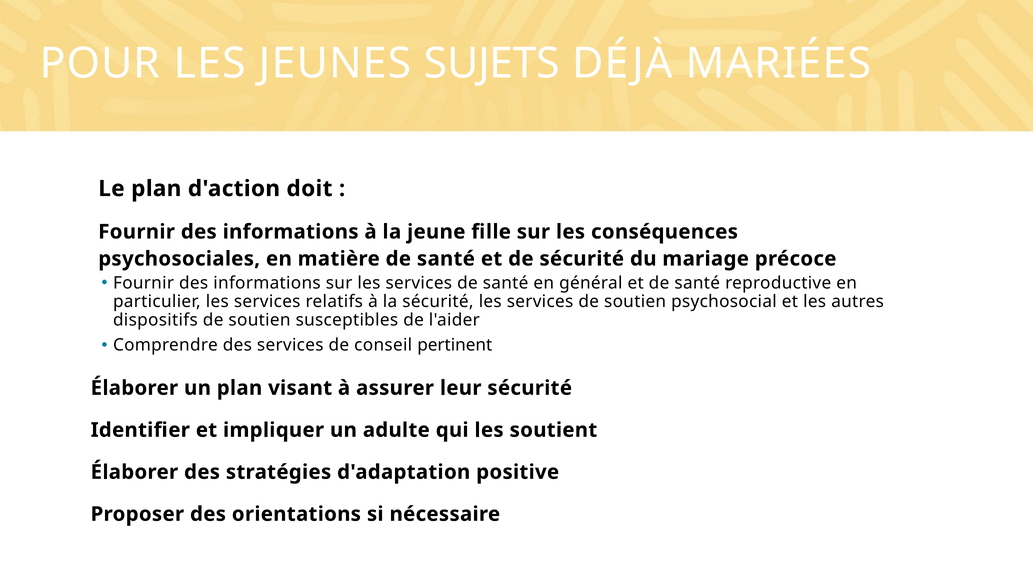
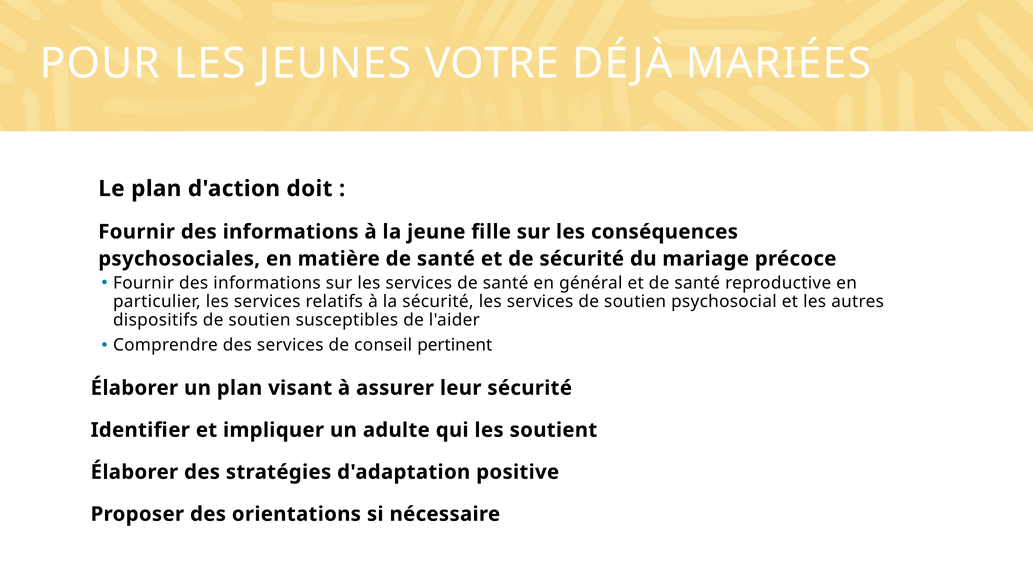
SUJETS: SUJETS -> VOTRE
